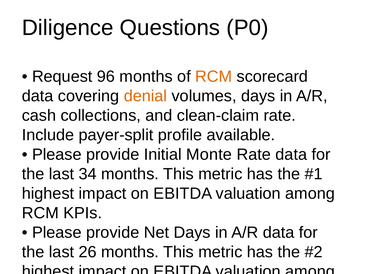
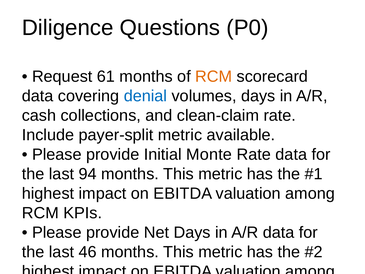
96: 96 -> 61
denial at (145, 96) colour: orange -> blue
payer-split profile: profile -> metric
34: 34 -> 94
26: 26 -> 46
